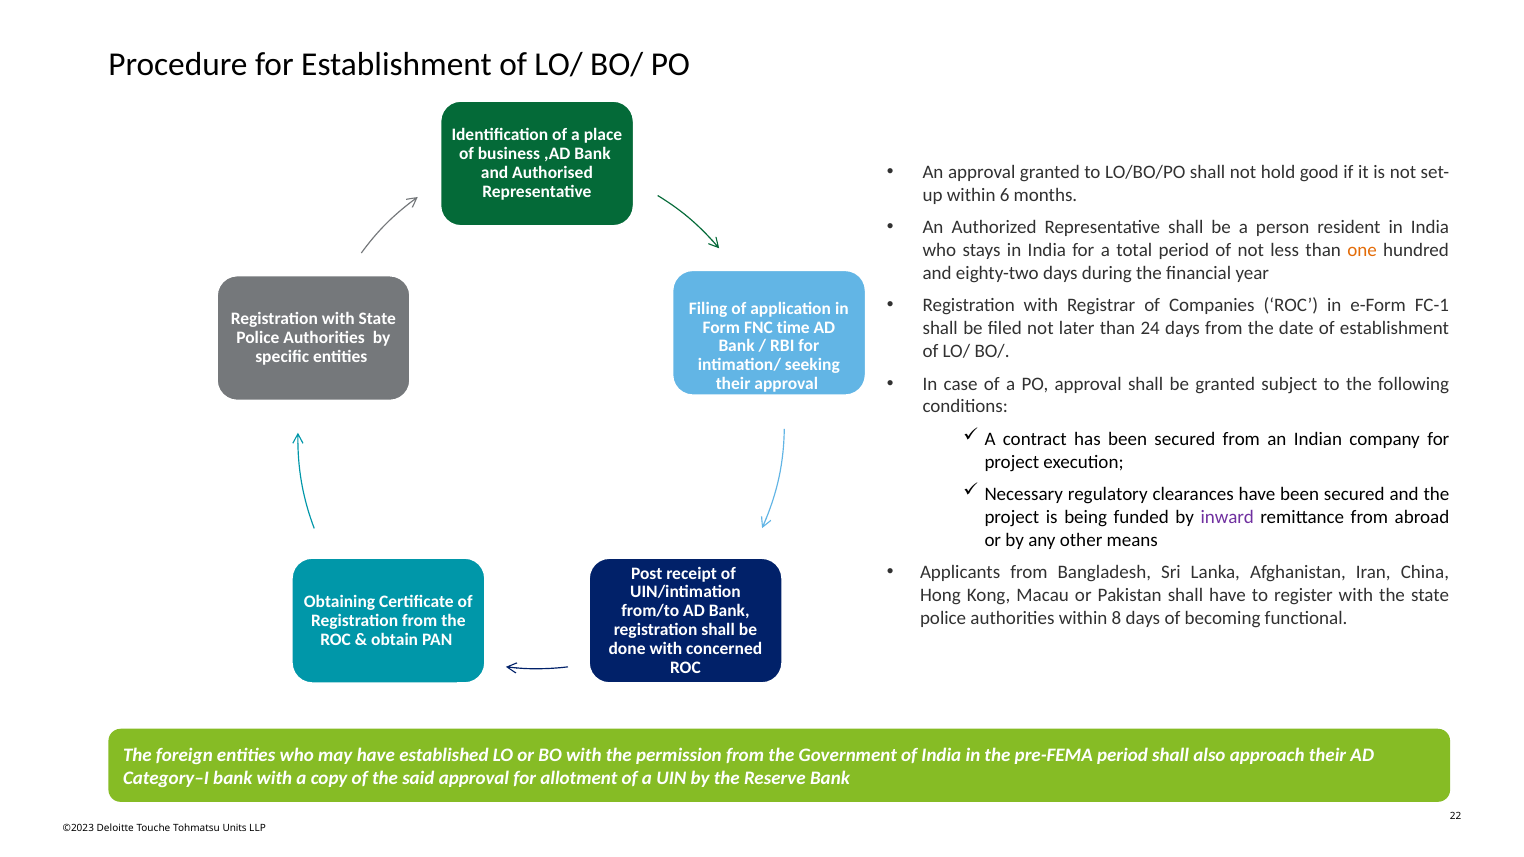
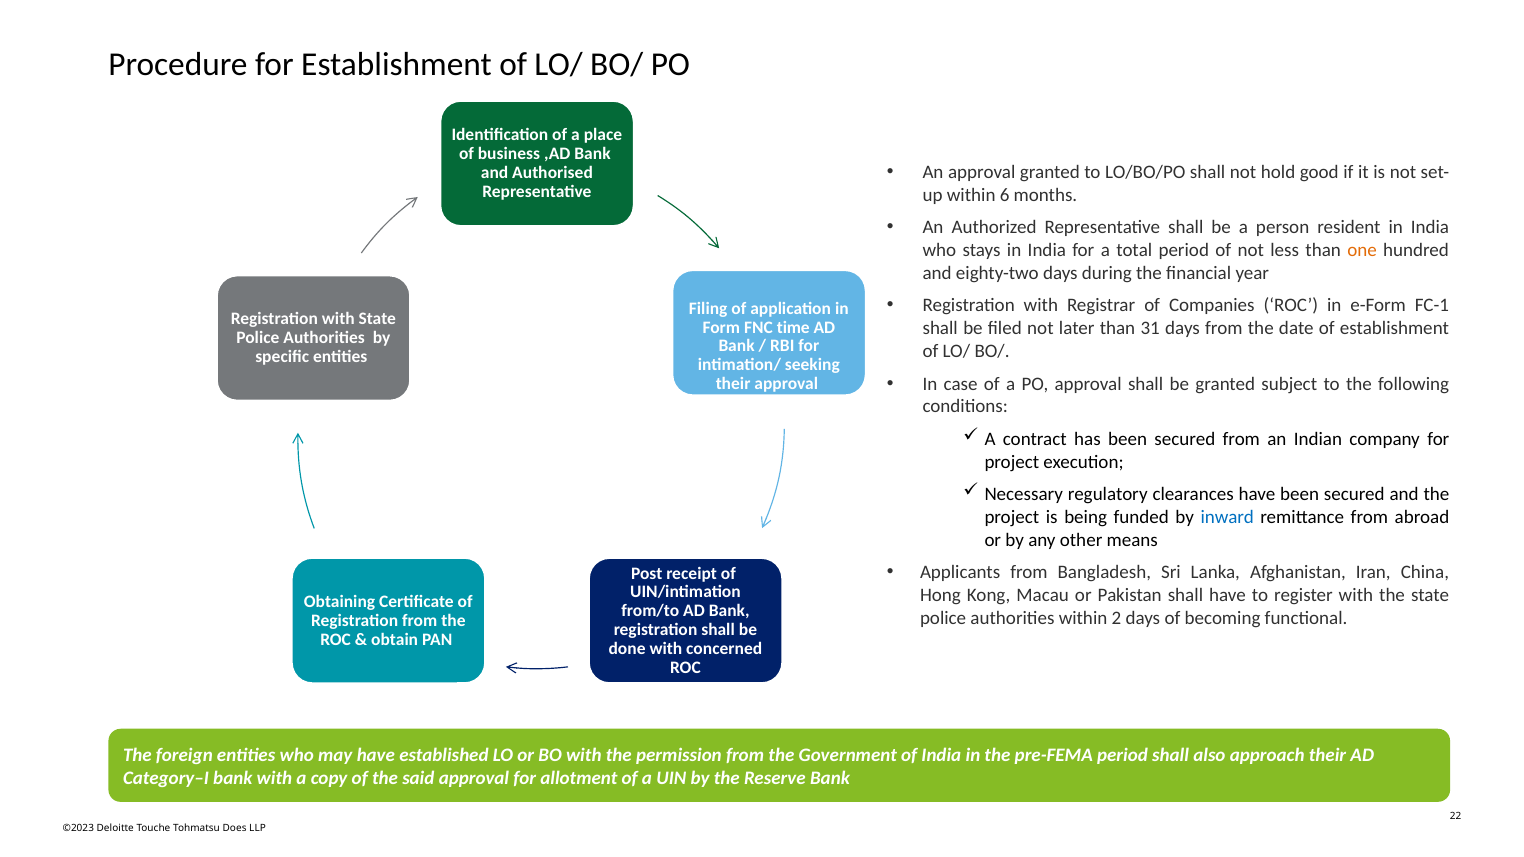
24: 24 -> 31
inward colour: purple -> blue
8: 8 -> 2
Units: Units -> Does
